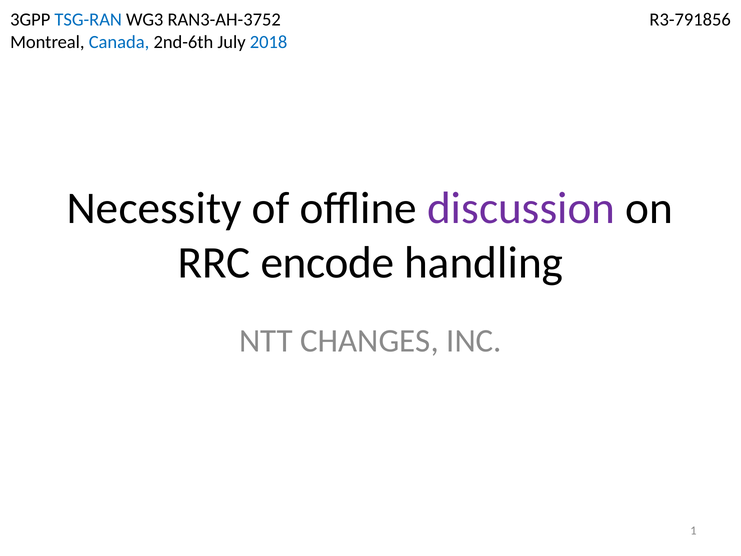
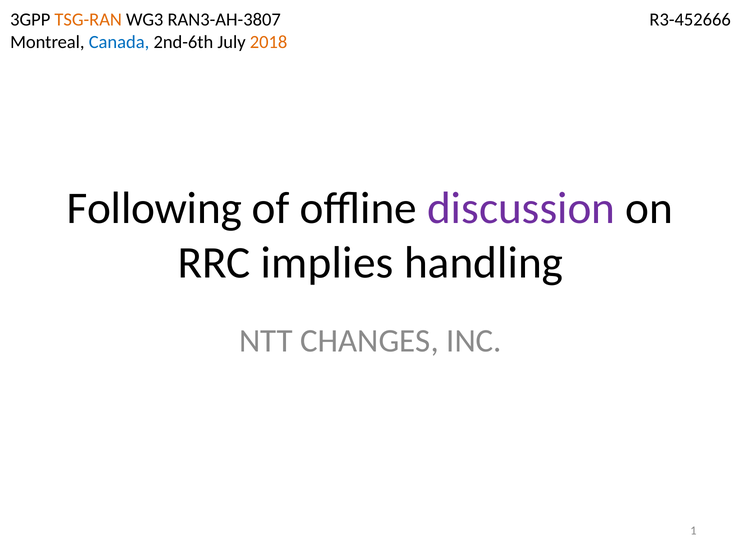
TSG-RAN colour: blue -> orange
RAN3-AH-3752: RAN3-AH-3752 -> RAN3-AH-3807
R3-791856: R3-791856 -> R3-452666
2018 colour: blue -> orange
Necessity: Necessity -> Following
encode: encode -> implies
